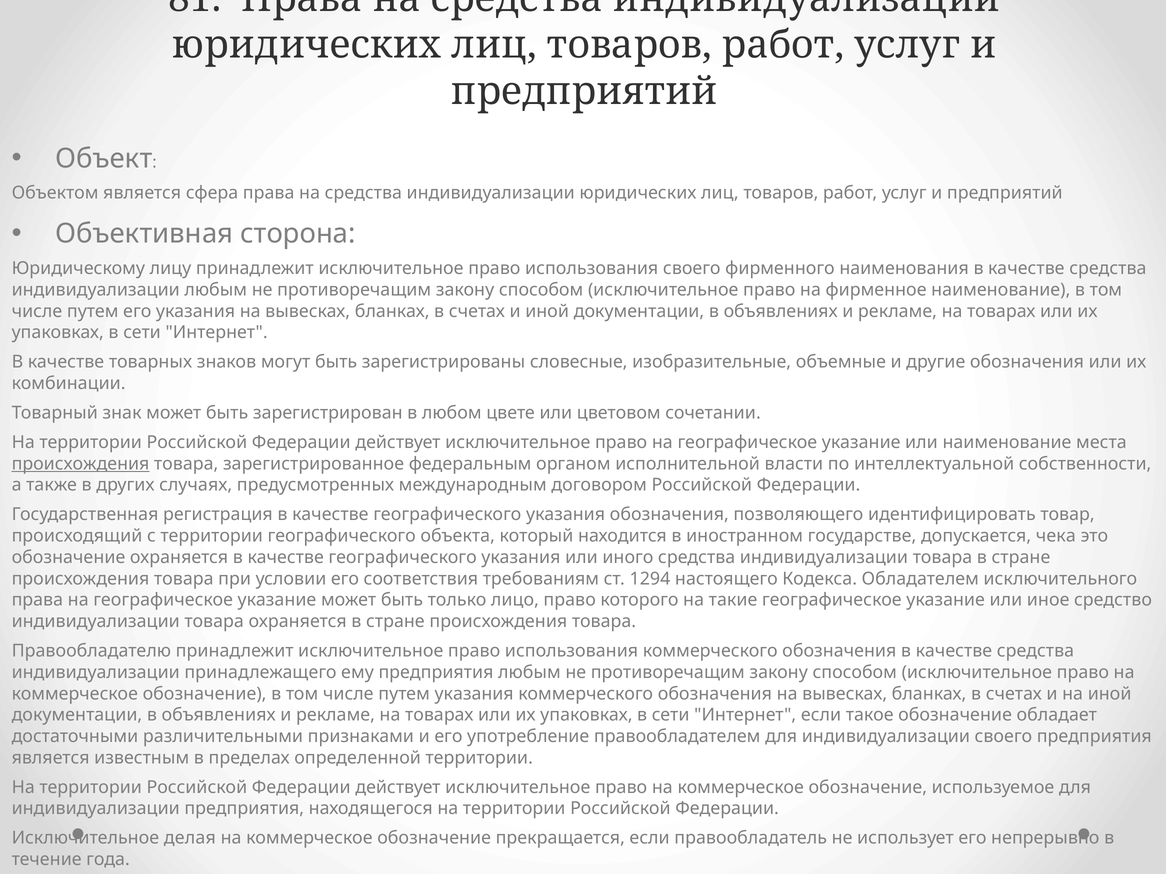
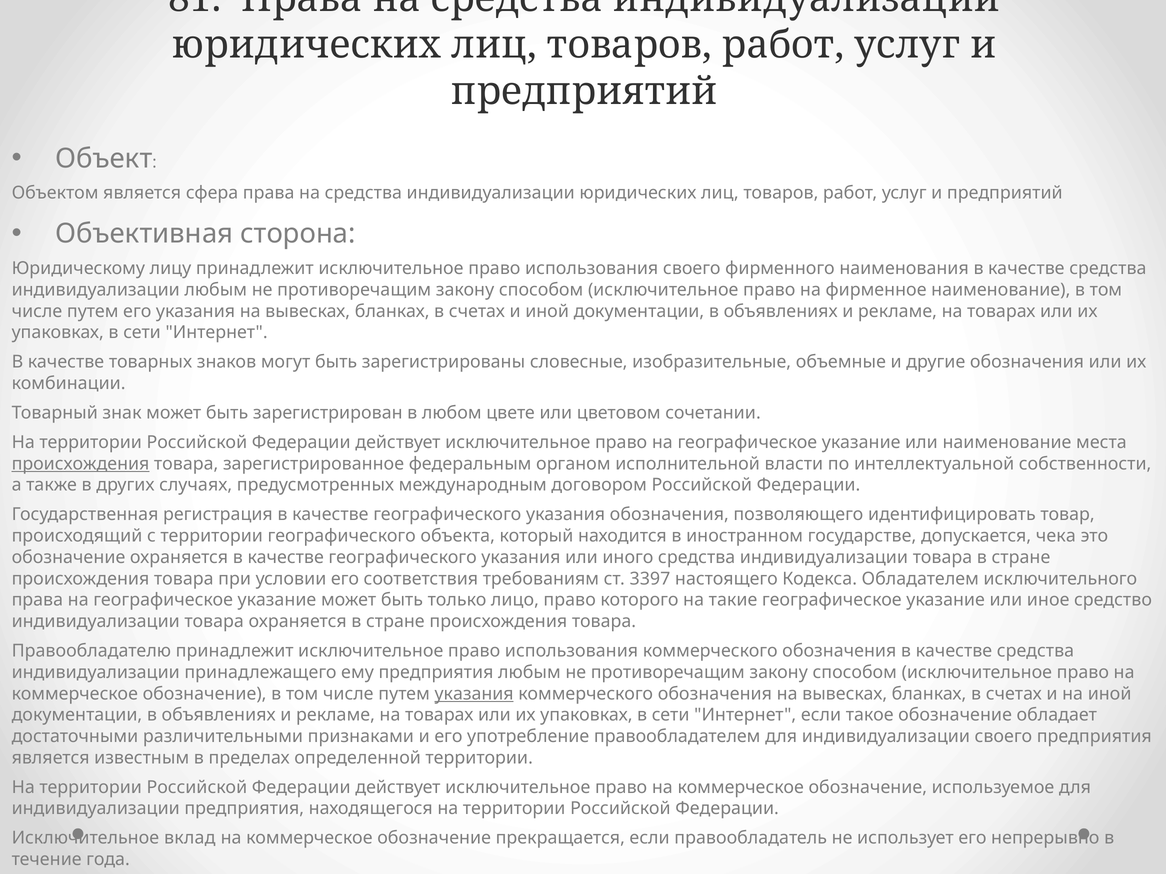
1294: 1294 -> 3397
указания at (474, 694) underline: none -> present
делая: делая -> вклад
